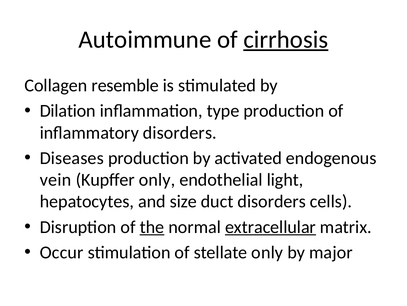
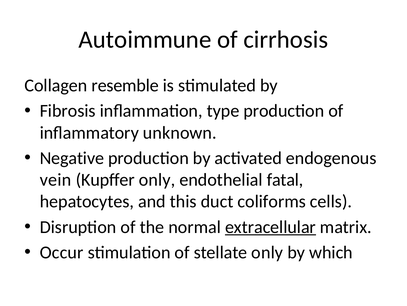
cirrhosis underline: present -> none
Dilation: Dilation -> Fibrosis
inflammatory disorders: disorders -> unknown
Diseases: Diseases -> Negative
light: light -> fatal
size: size -> this
duct disorders: disorders -> coliforms
the underline: present -> none
major: major -> which
